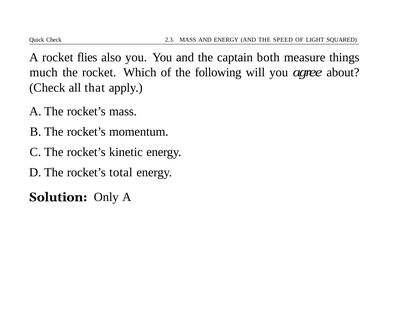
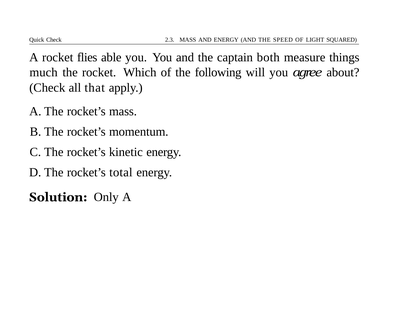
also: also -> able
